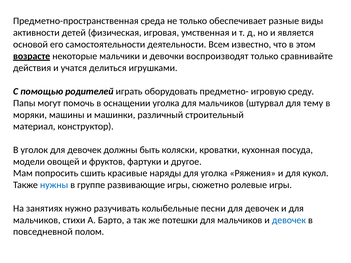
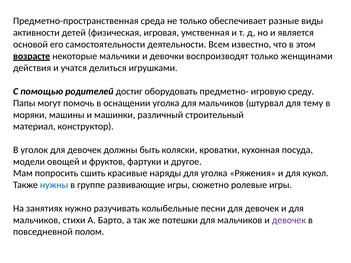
сравнивайте: сравнивайте -> женщинами
играть: играть -> достиг
девочек at (289, 220) colour: blue -> purple
